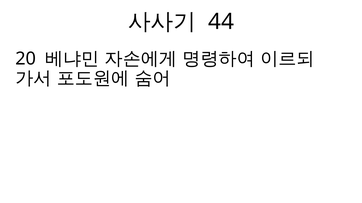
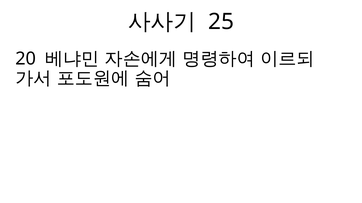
44: 44 -> 25
